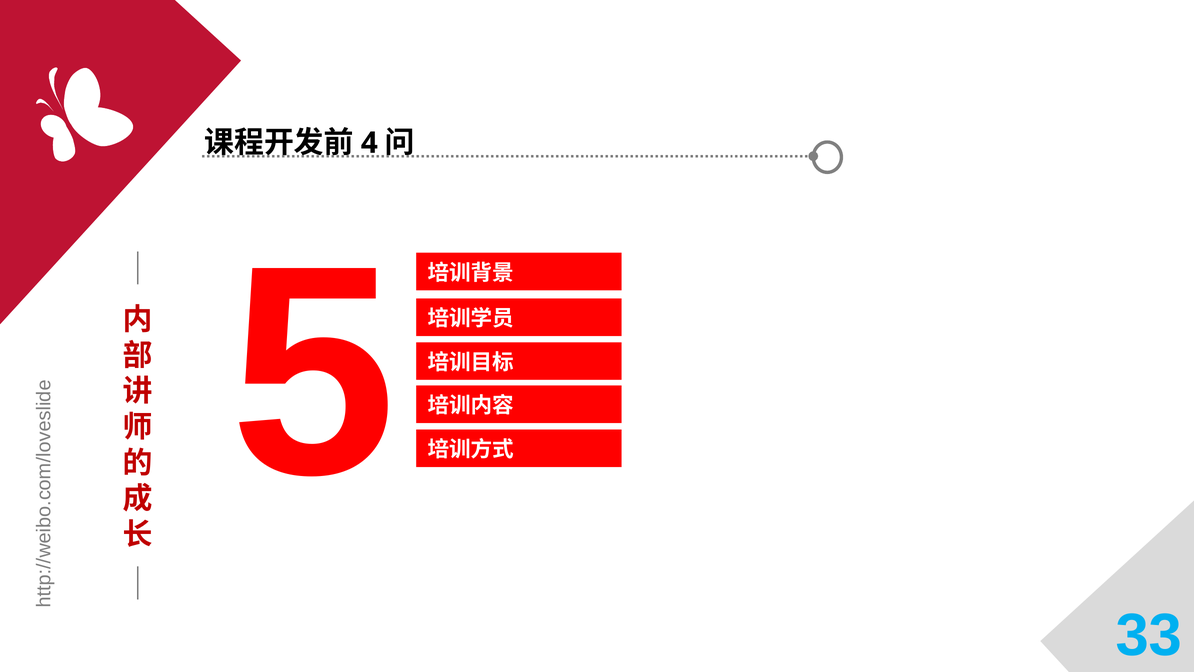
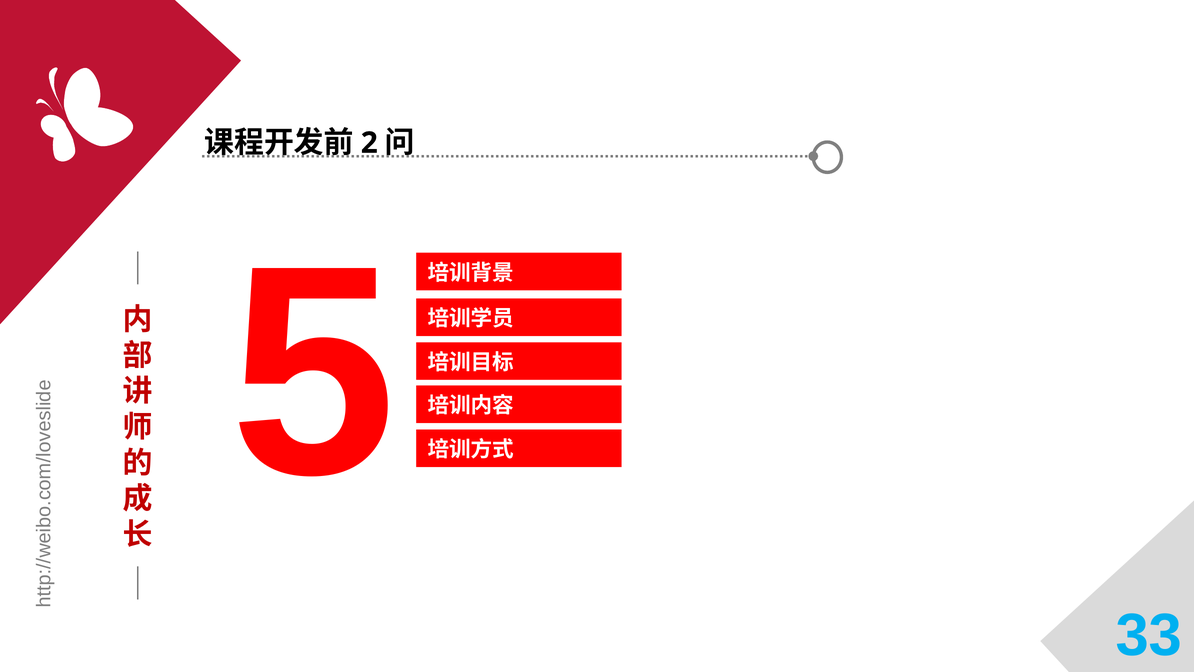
4: 4 -> 2
